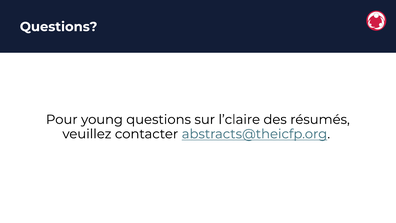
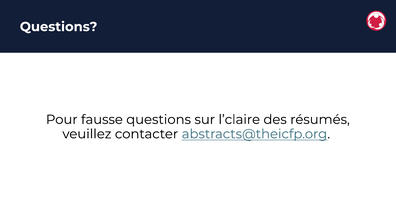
young: young -> fausse
